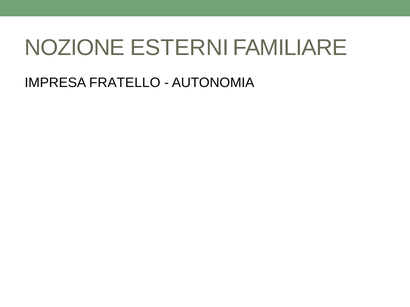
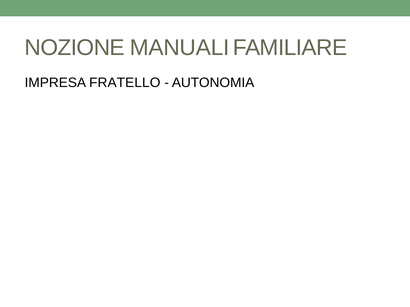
ESTERNI: ESTERNI -> MANUALI
